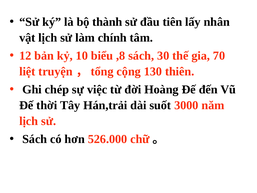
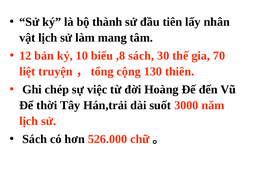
chính: chính -> mang
